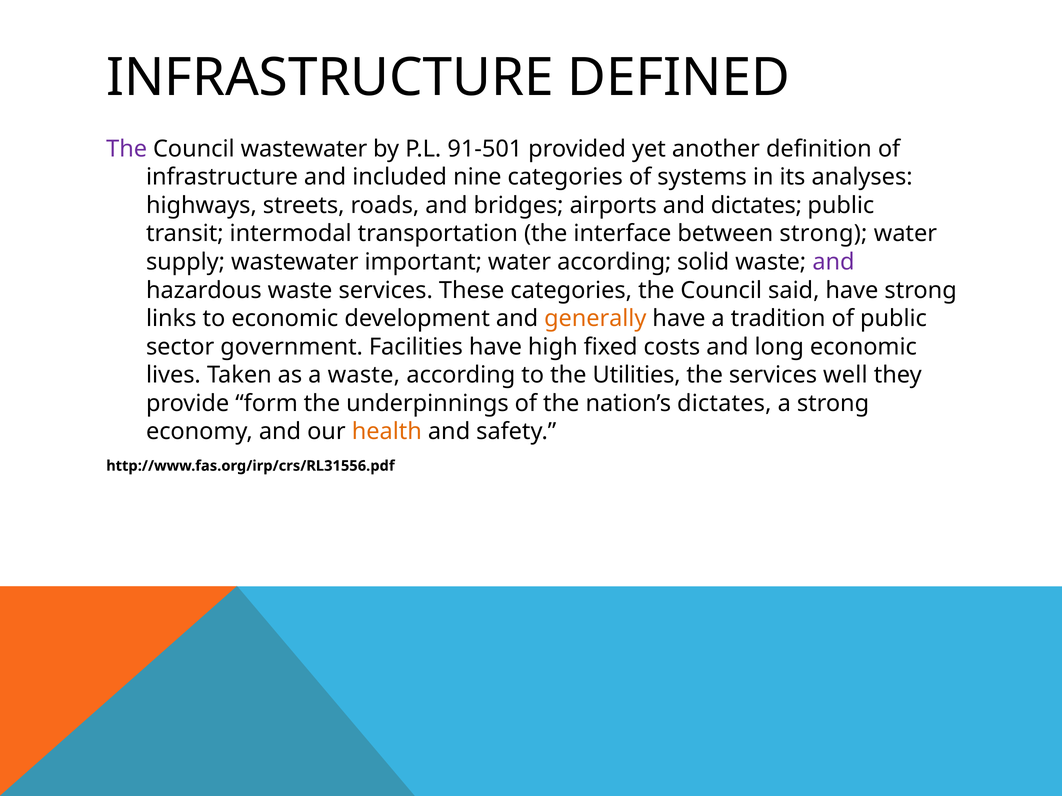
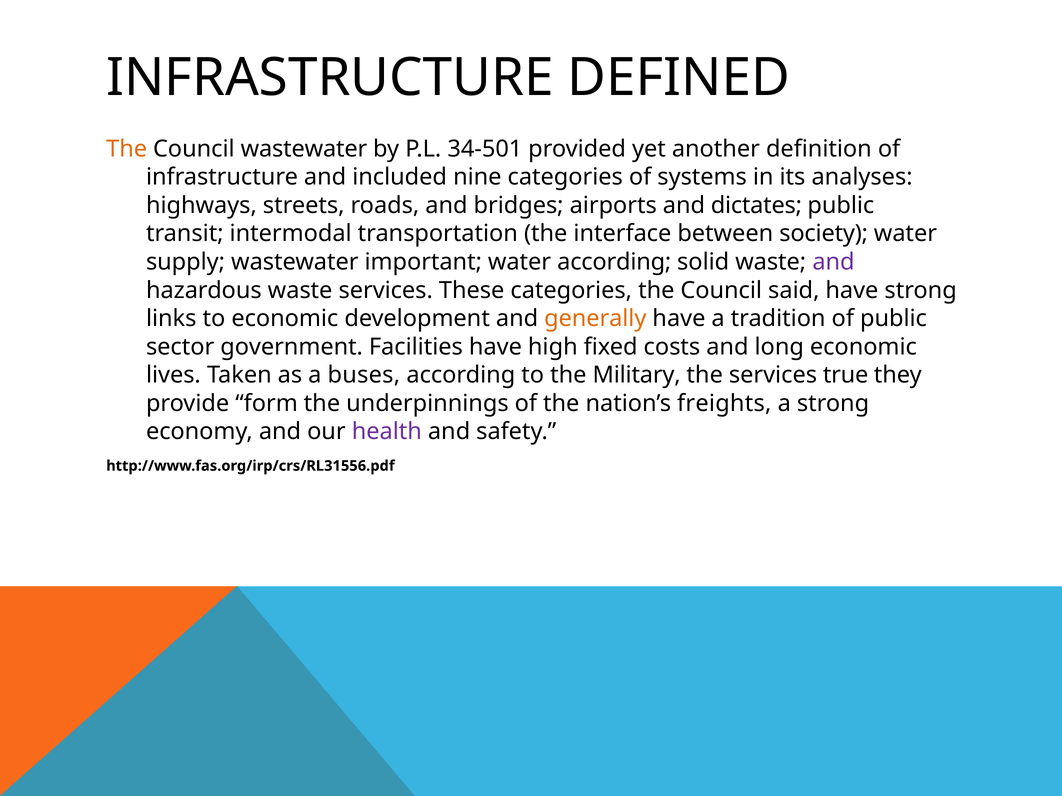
The at (127, 149) colour: purple -> orange
91-501: 91-501 -> 34-501
between strong: strong -> society
a waste: waste -> buses
Utilities: Utilities -> Military
well: well -> true
dictates: dictates -> freights
health colour: orange -> purple
